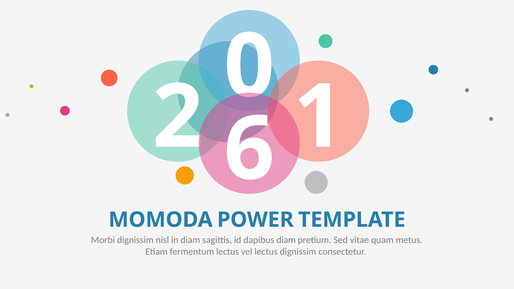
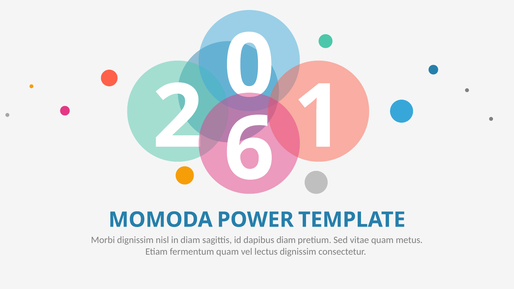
fermentum lectus: lectus -> quam
